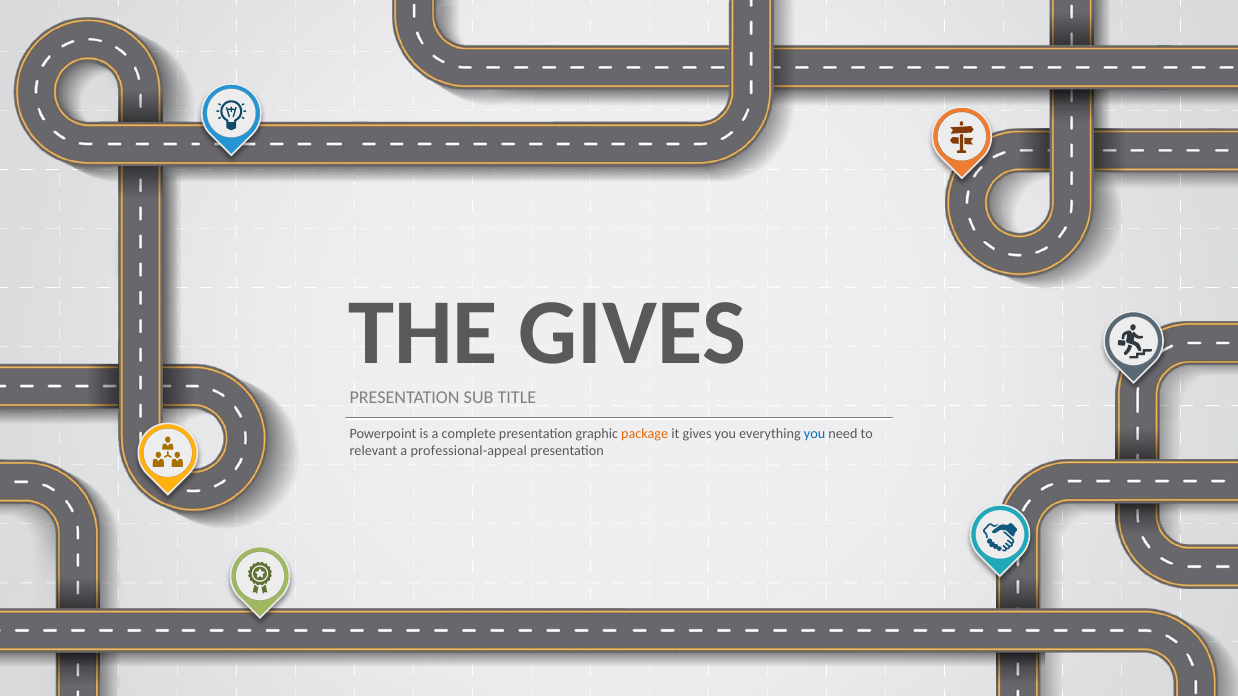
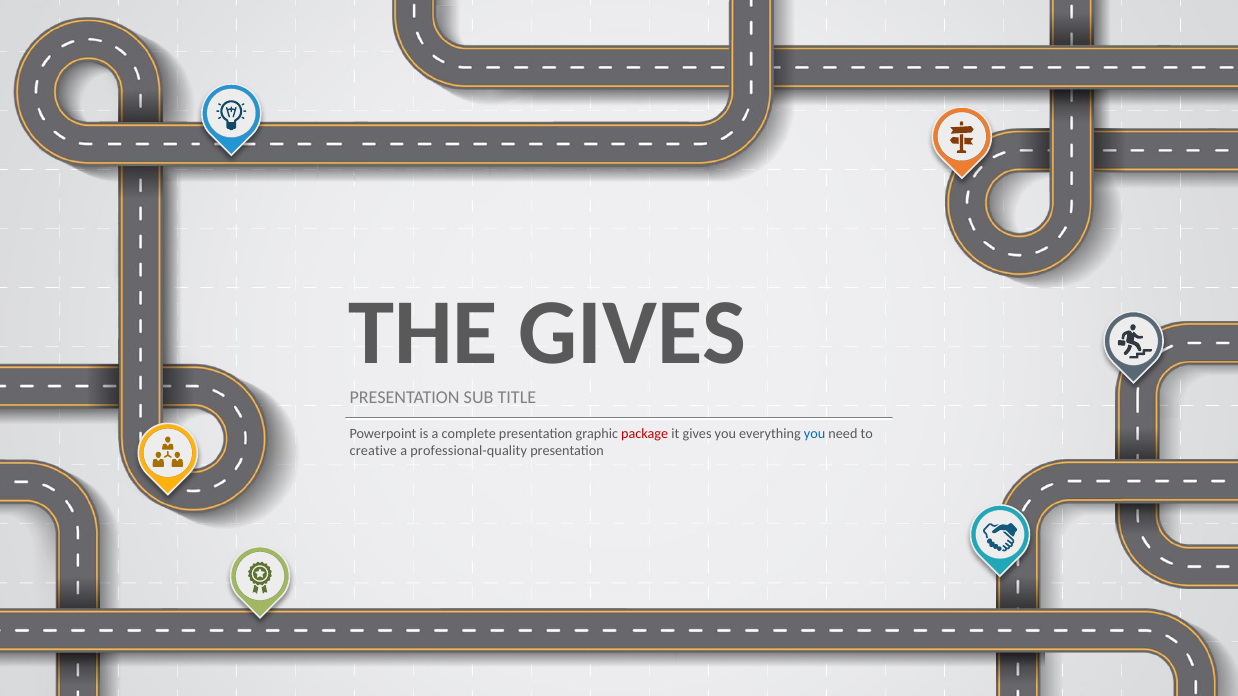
package colour: orange -> red
relevant: relevant -> creative
professional-appeal: professional-appeal -> professional-quality
